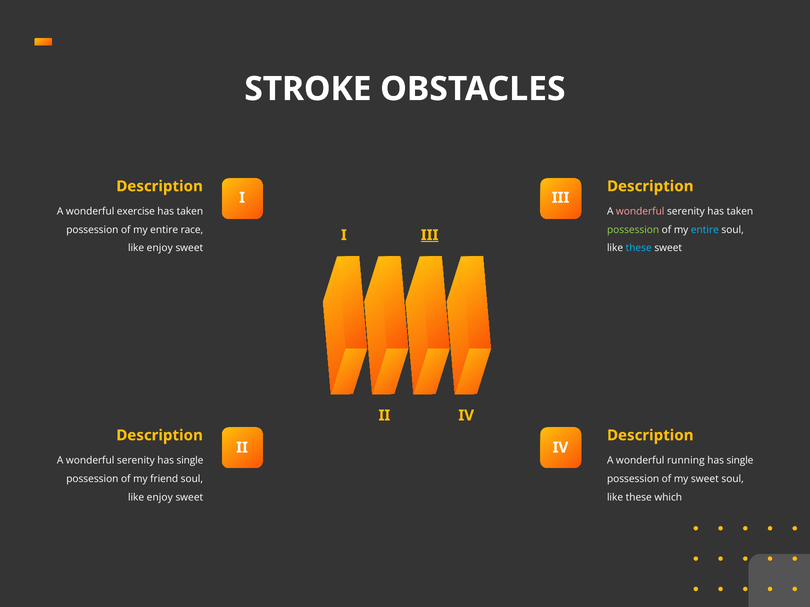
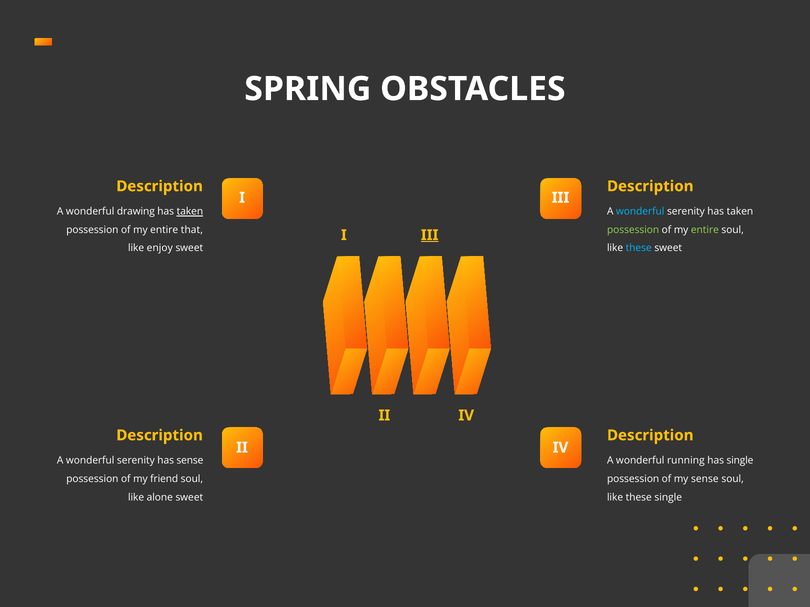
STROKE: STROKE -> SPRING
exercise: exercise -> drawing
taken at (190, 212) underline: none -> present
wonderful at (640, 212) colour: pink -> light blue
race: race -> that
entire at (705, 230) colour: light blue -> light green
serenity has single: single -> sense
my sweet: sweet -> sense
enjoy at (160, 498): enjoy -> alone
these which: which -> single
